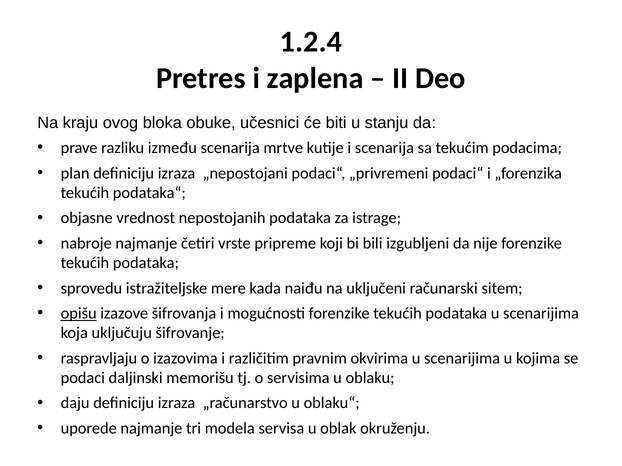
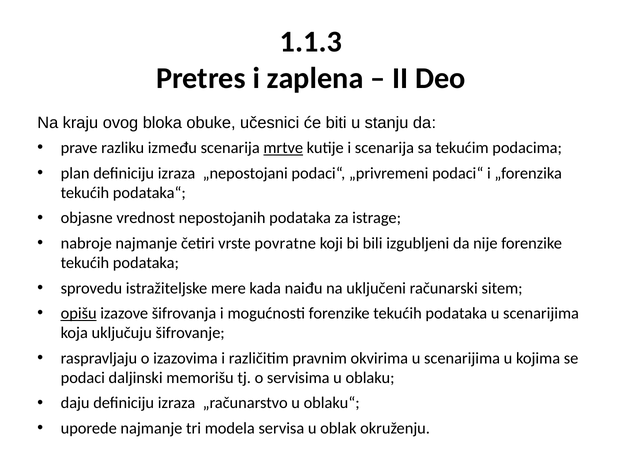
1.2.4: 1.2.4 -> 1.1.3
mrtve underline: none -> present
pripreme: pripreme -> povratne
